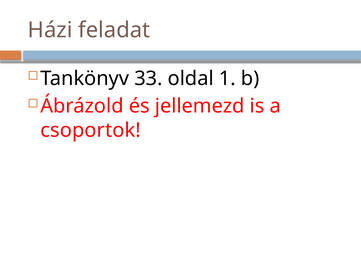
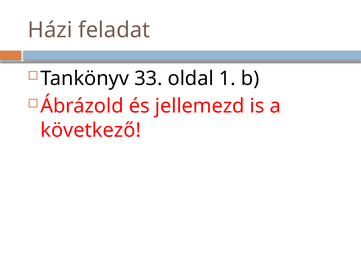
csoportok: csoportok -> következő
